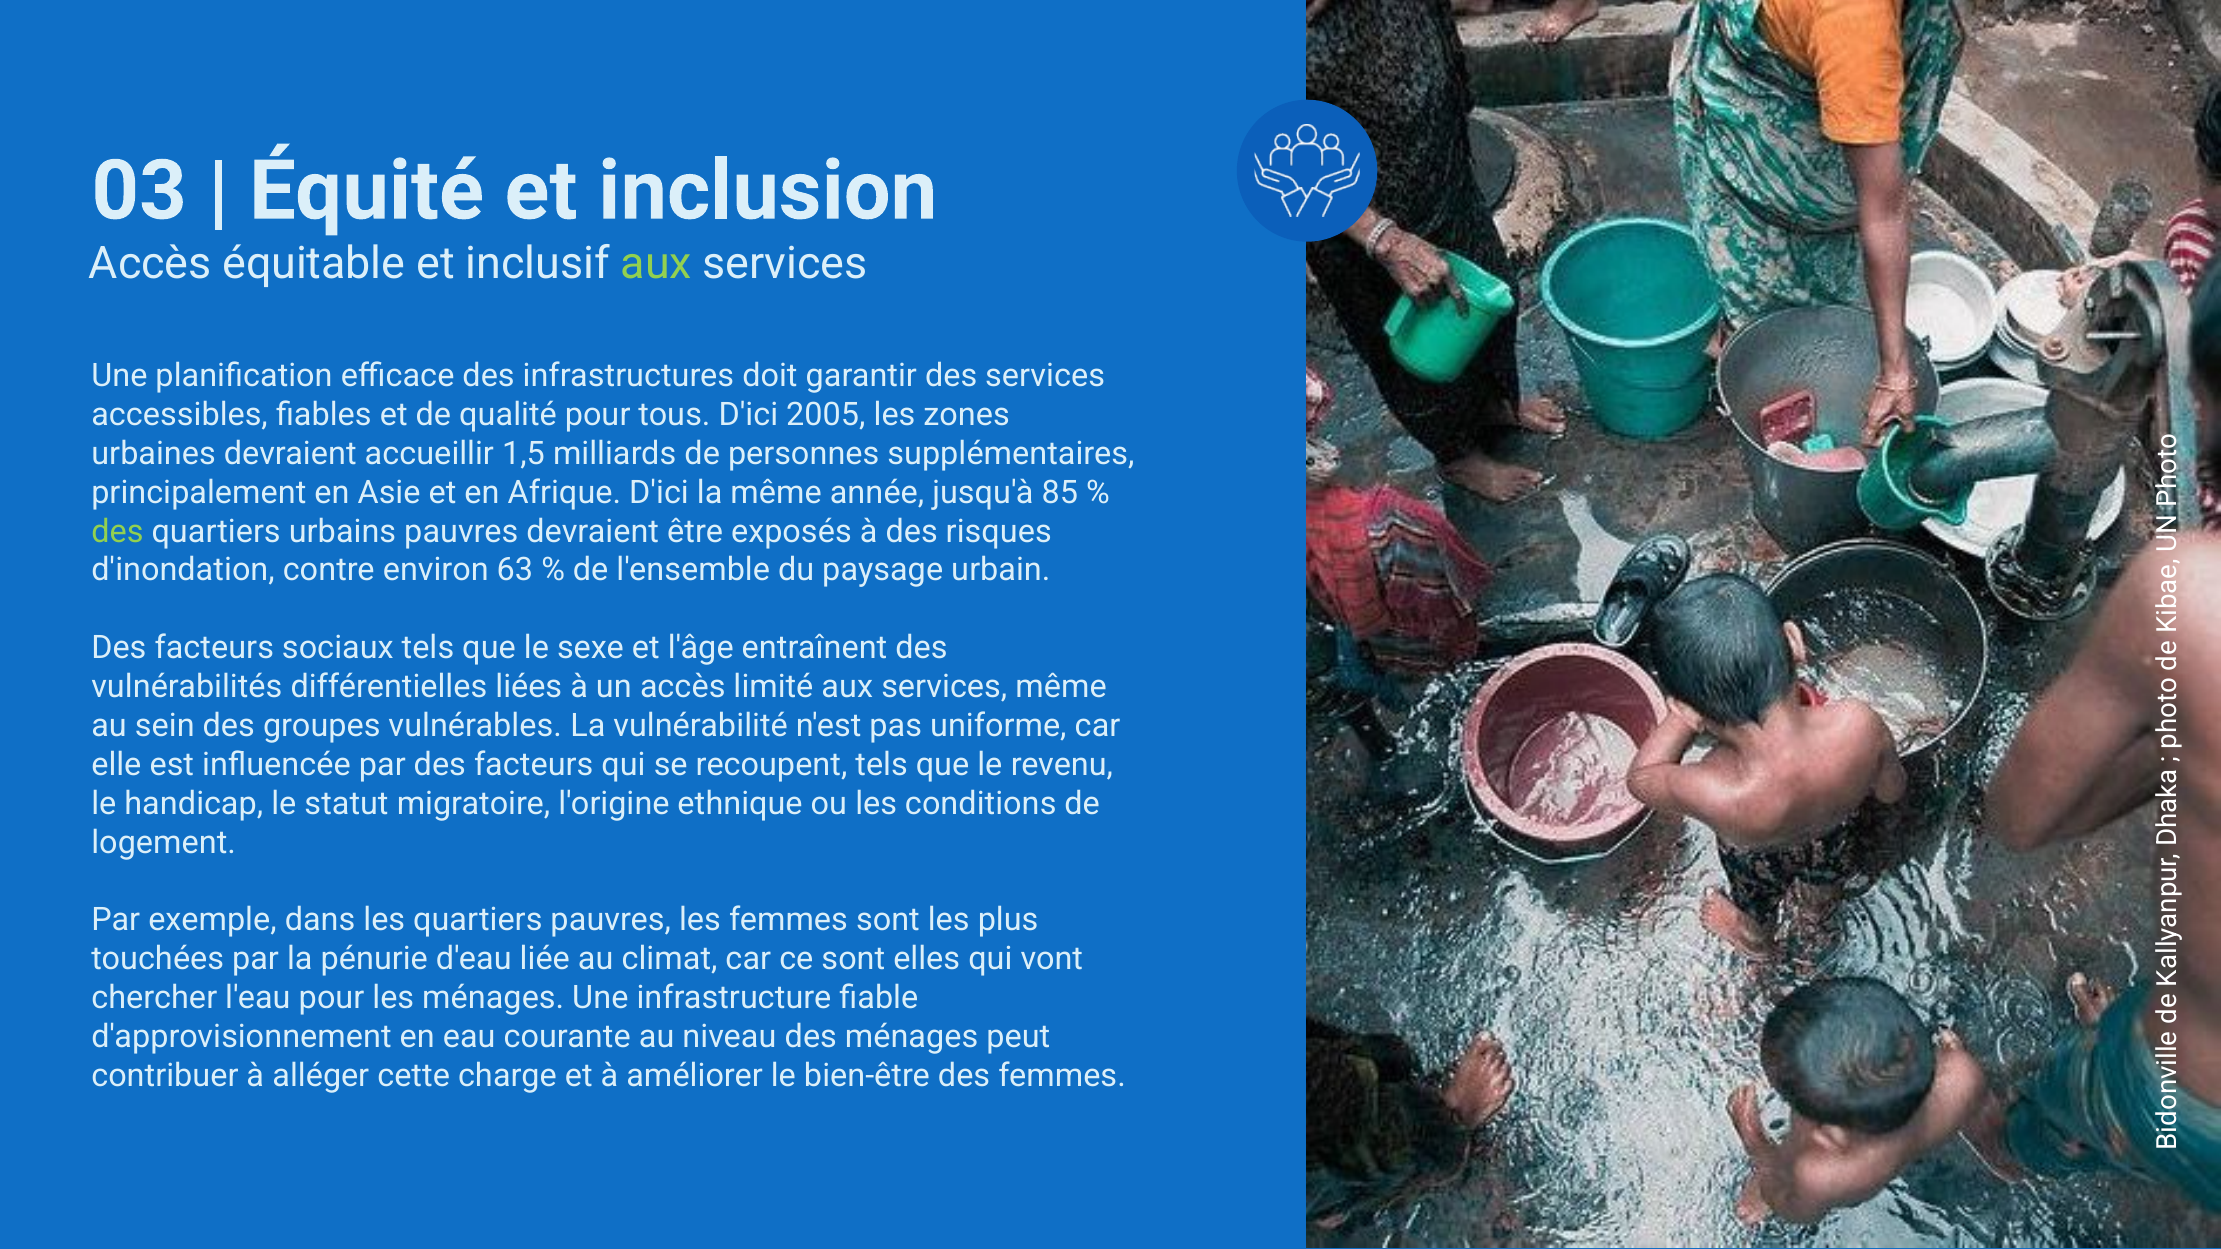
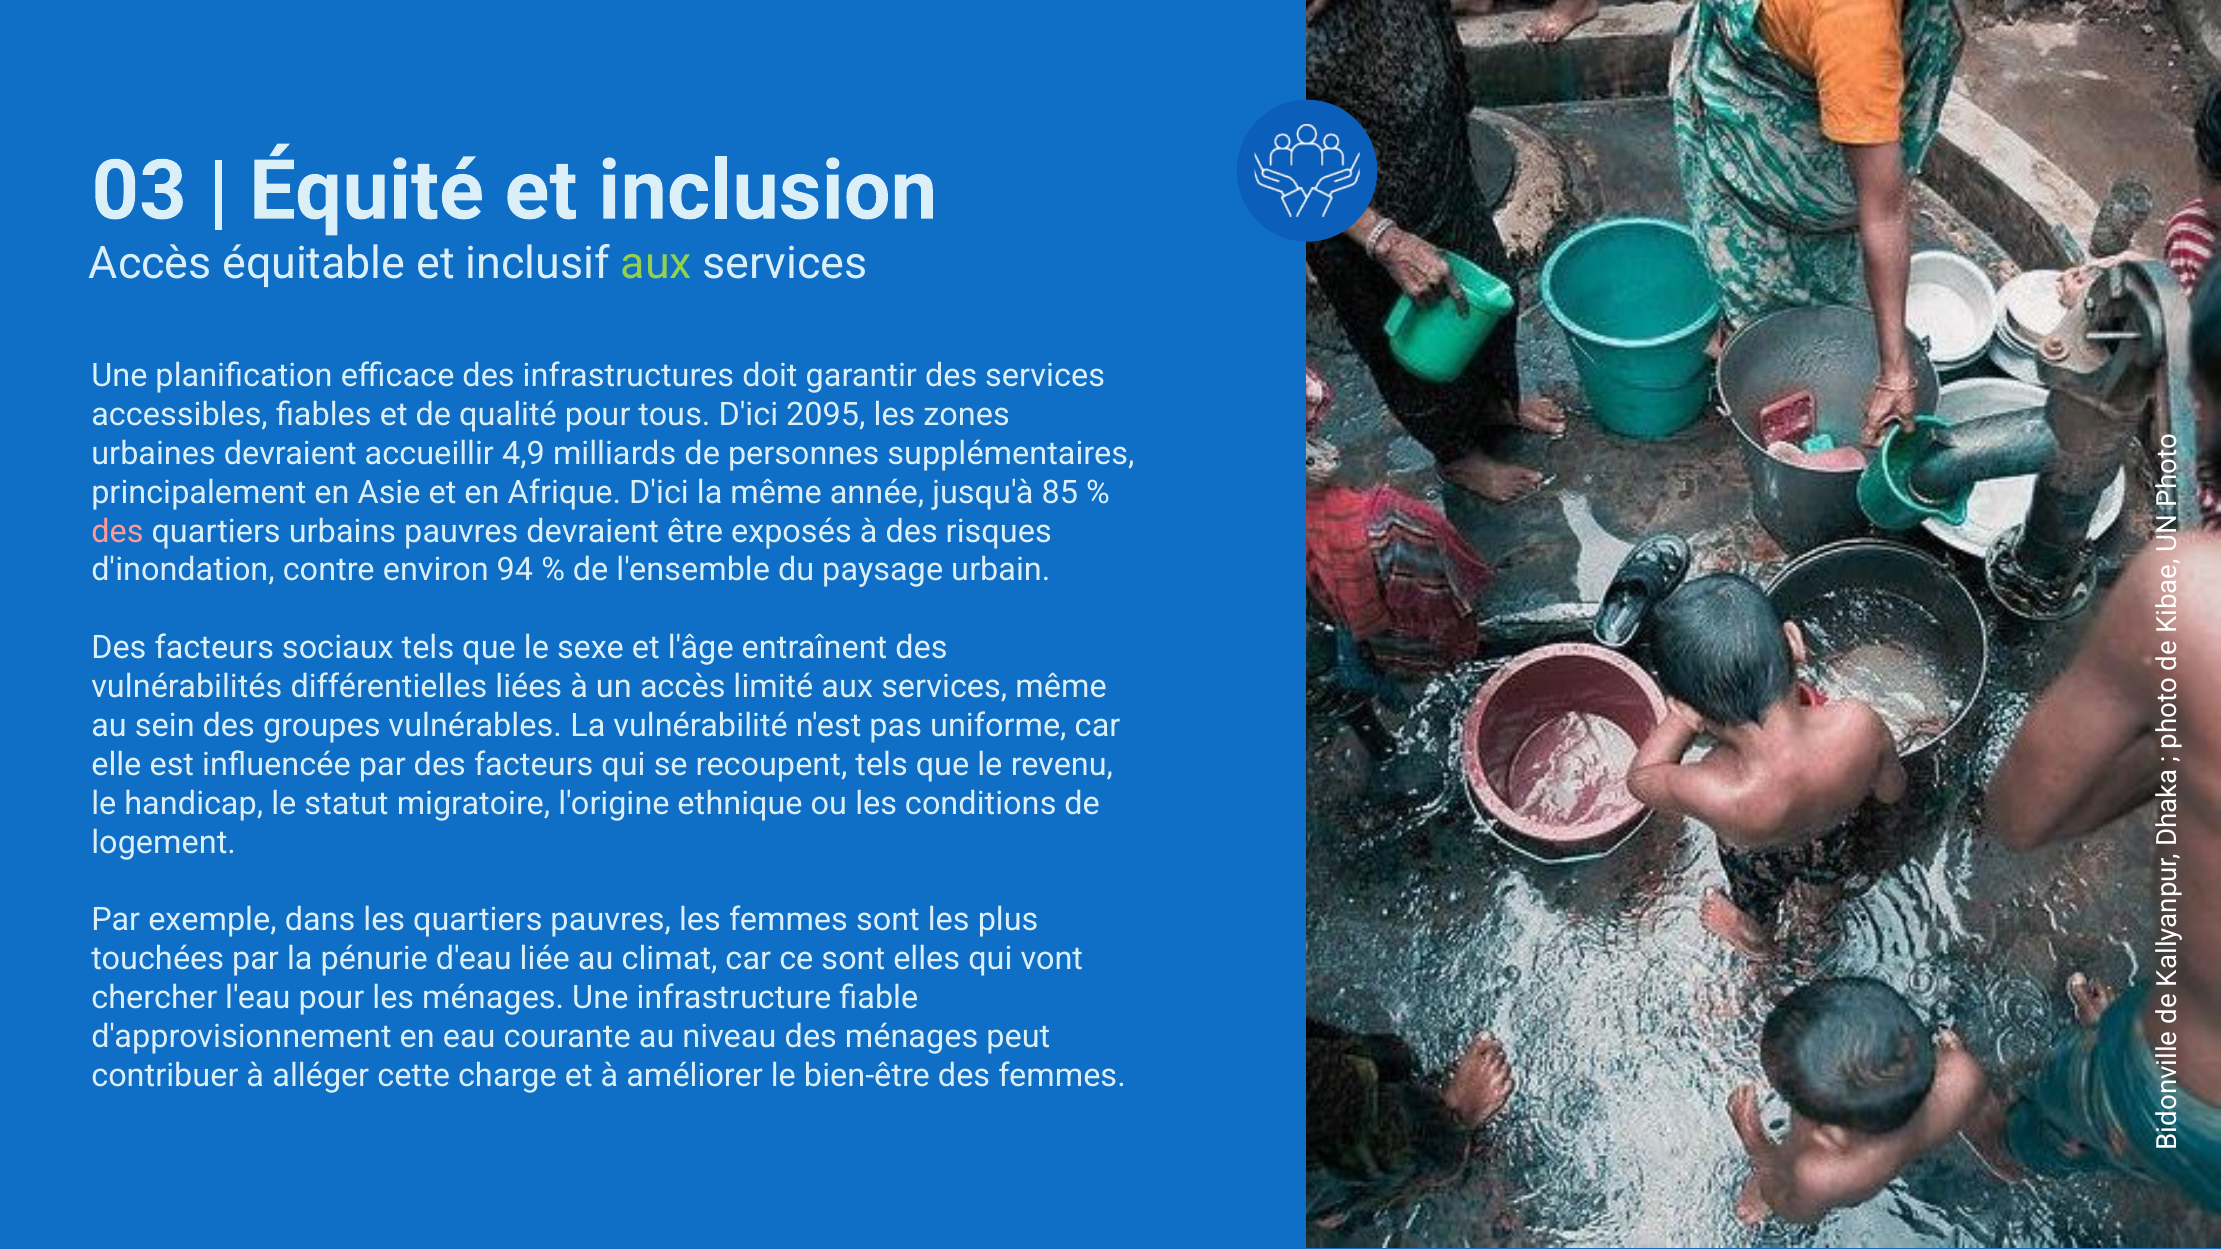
2005: 2005 -> 2095
1,5: 1,5 -> 4,9
des at (118, 532) colour: light green -> pink
63: 63 -> 94
